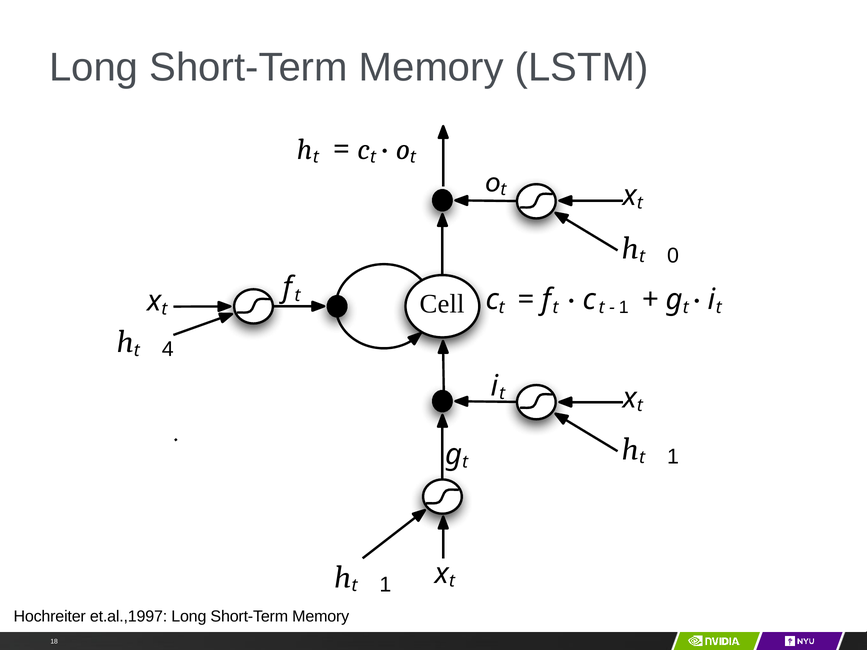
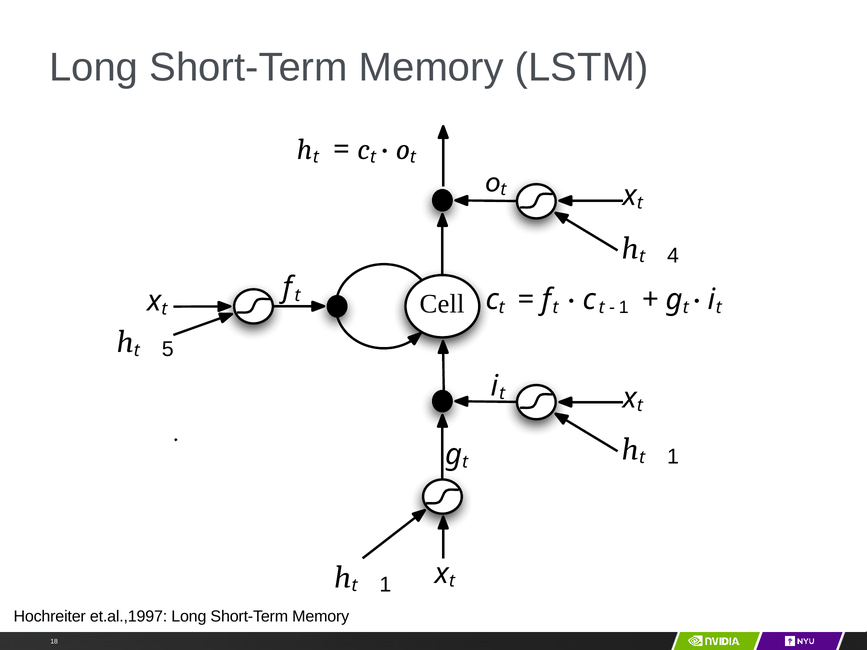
0: 0 -> 4
4: 4 -> 5
